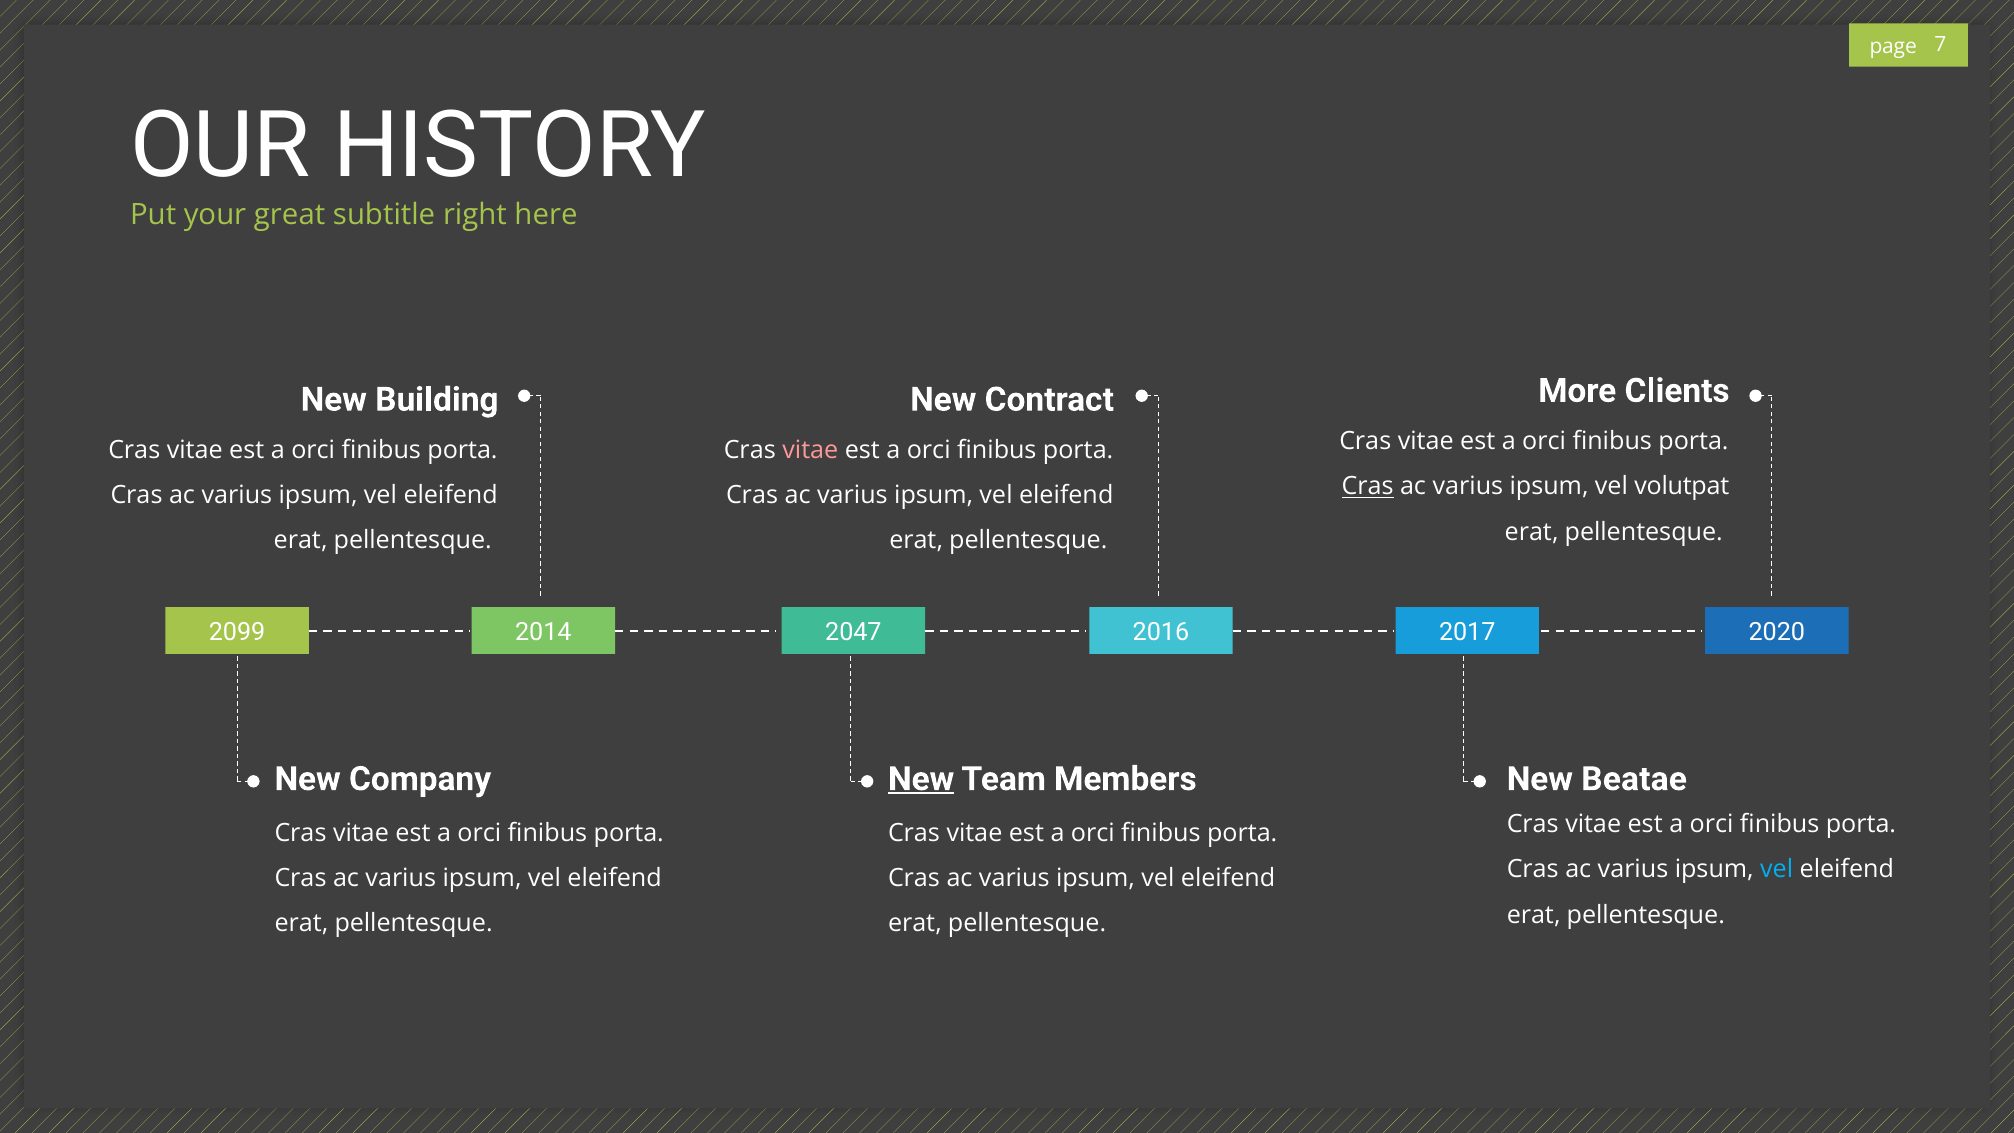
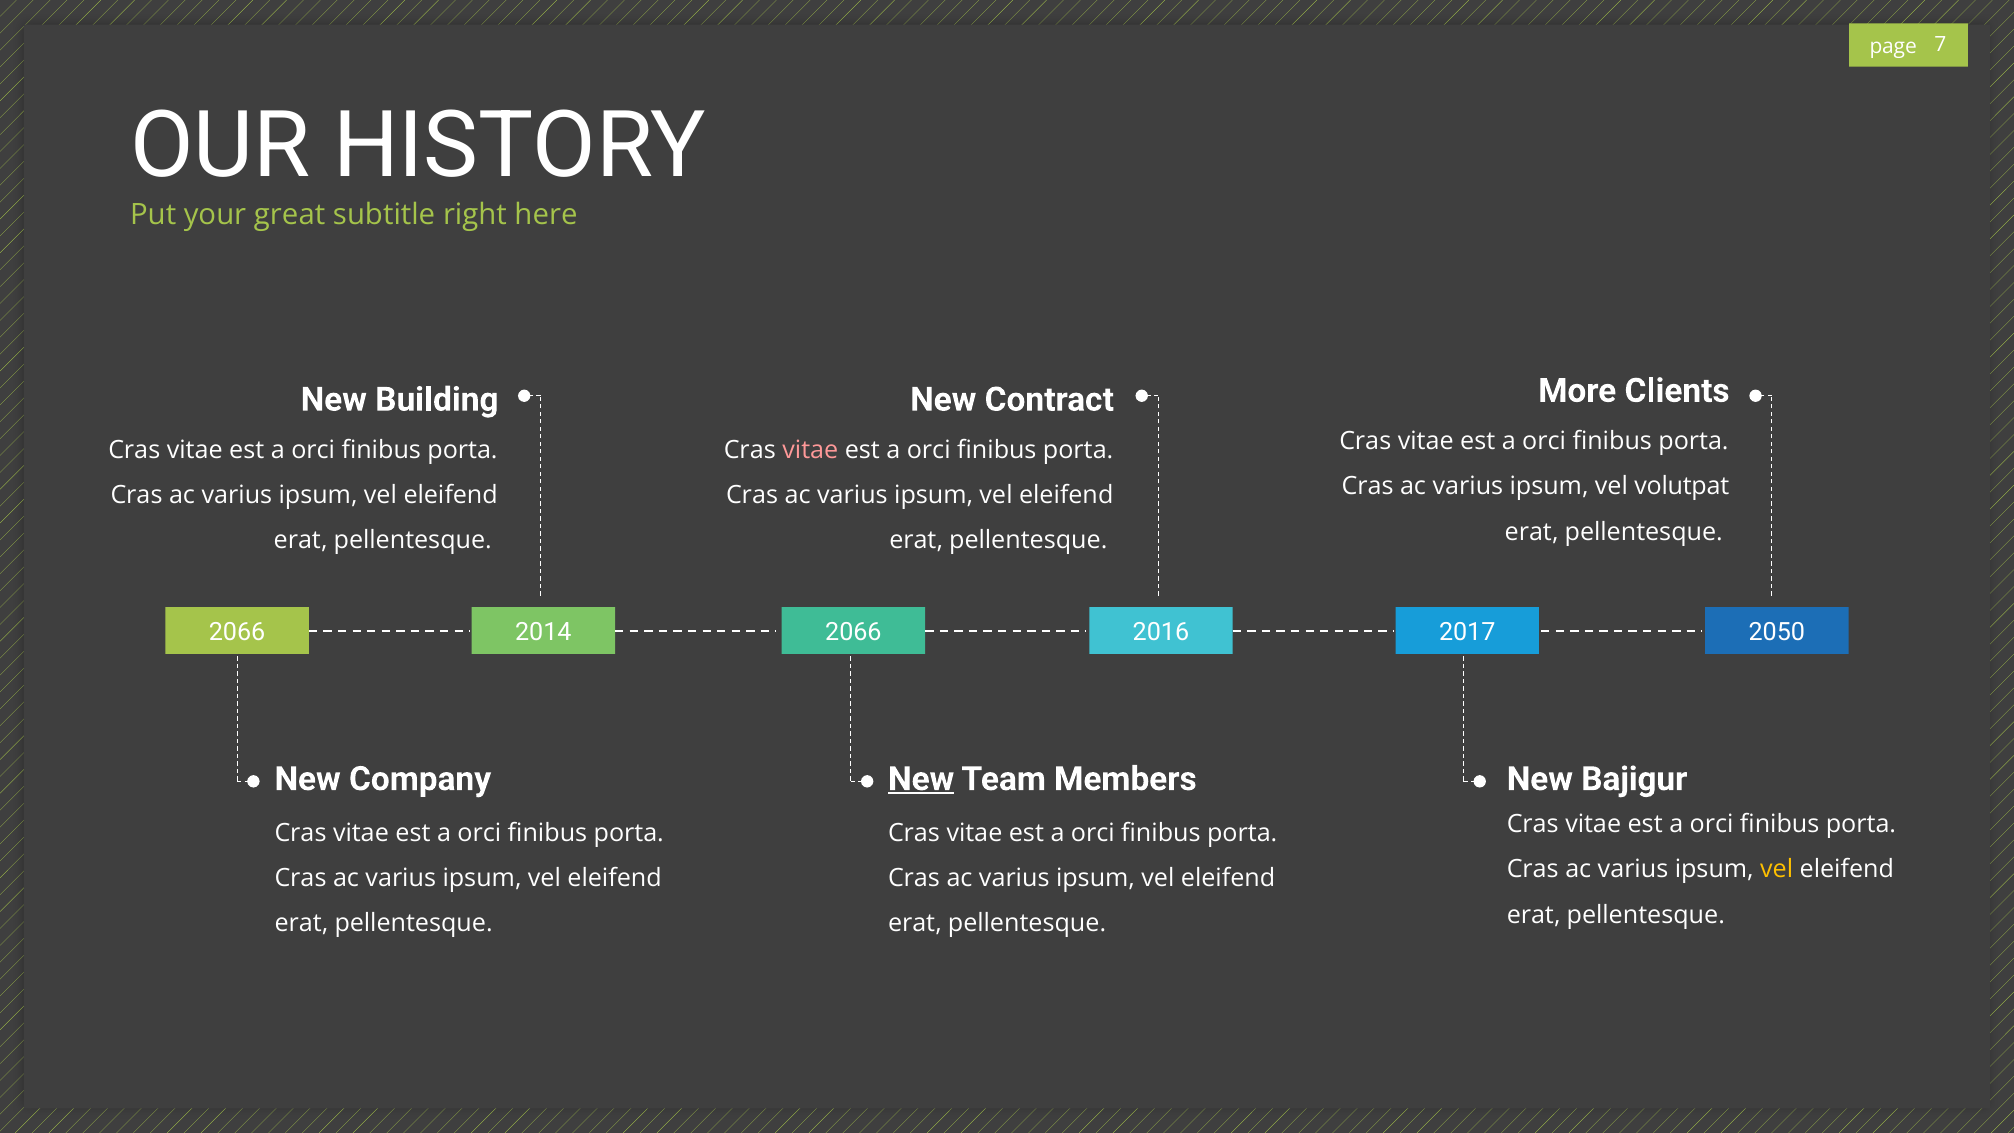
Cras at (1368, 486) underline: present -> none
2099 at (237, 632): 2099 -> 2066
2014 2047: 2047 -> 2066
2020: 2020 -> 2050
Beatae: Beatae -> Bajigur
vel at (1777, 869) colour: light blue -> yellow
